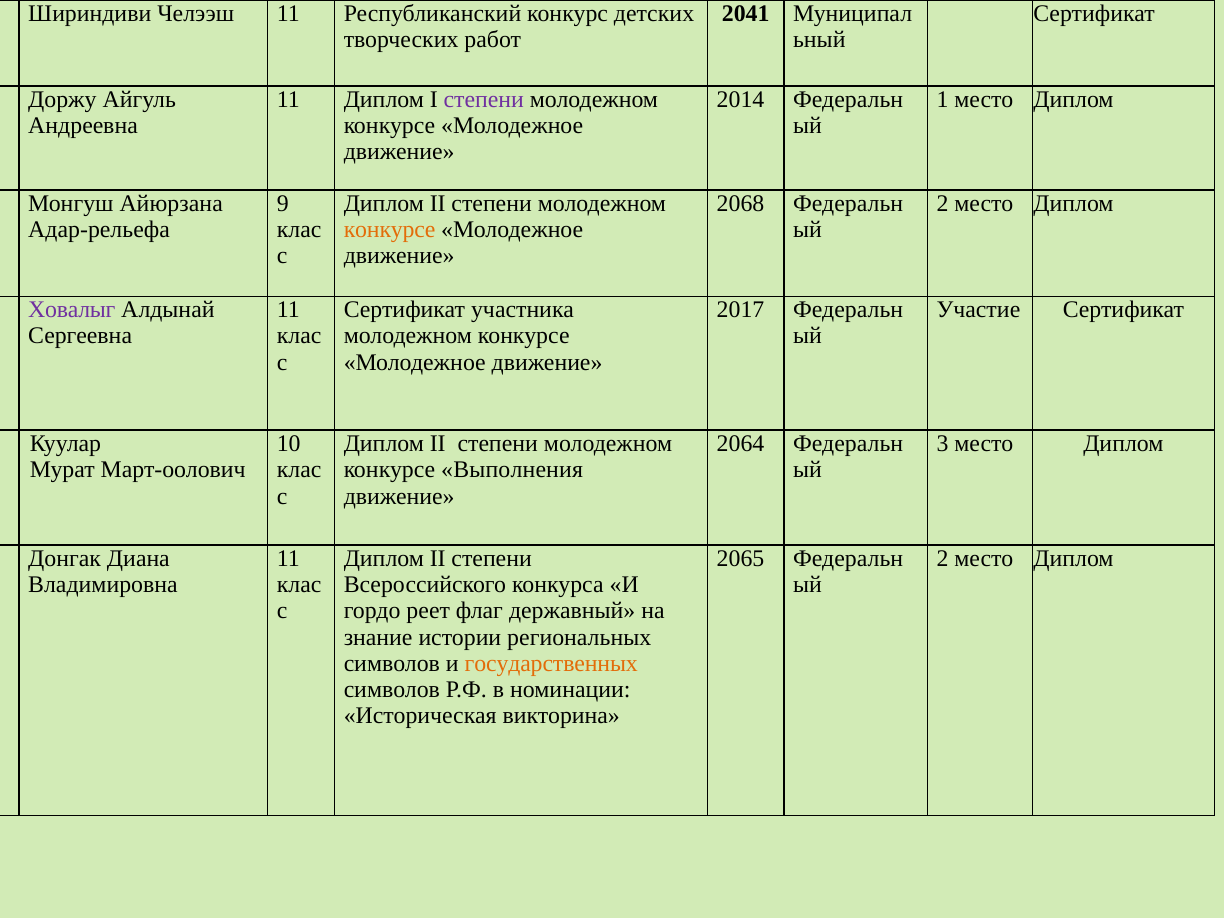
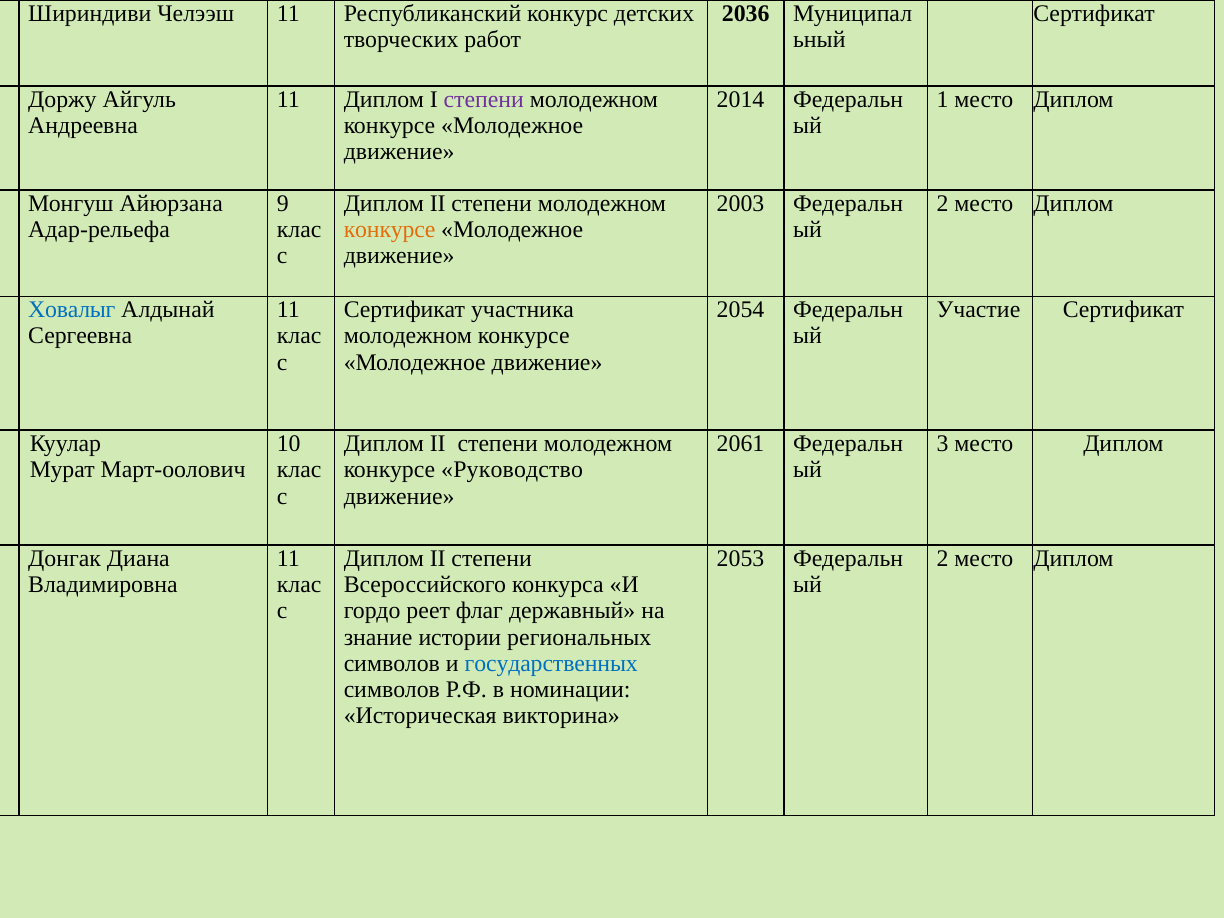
2041: 2041 -> 2036
2068: 2068 -> 2003
Ховалыг colour: purple -> blue
2017: 2017 -> 2054
2064: 2064 -> 2061
Выполнения: Выполнения -> Руководство
2065: 2065 -> 2053
государственных colour: orange -> blue
